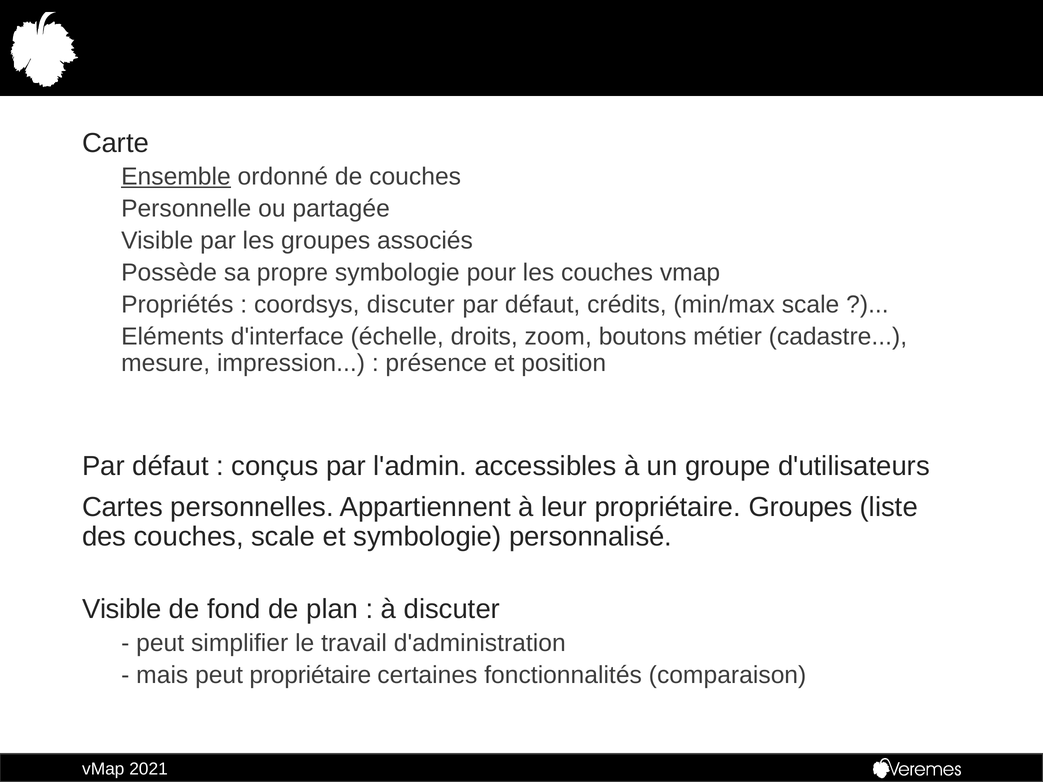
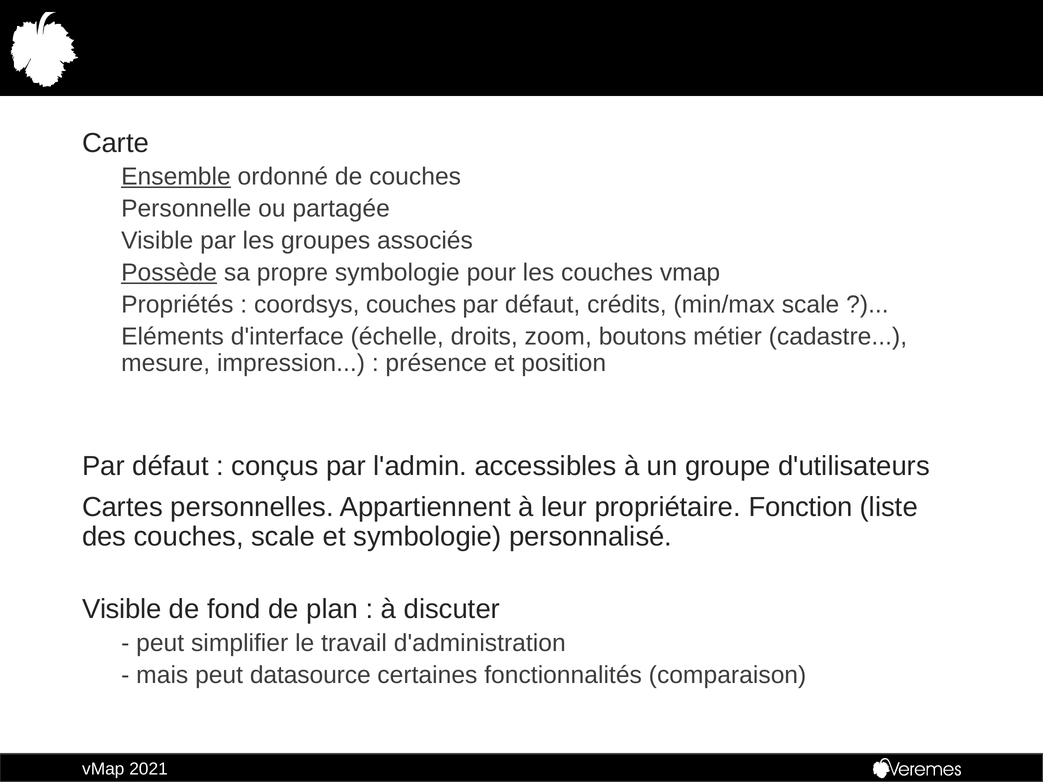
Possède underline: none -> present
coordsys discuter: discuter -> couches
propriétaire Groupes: Groupes -> Fonction
peut propriétaire: propriétaire -> datasource
